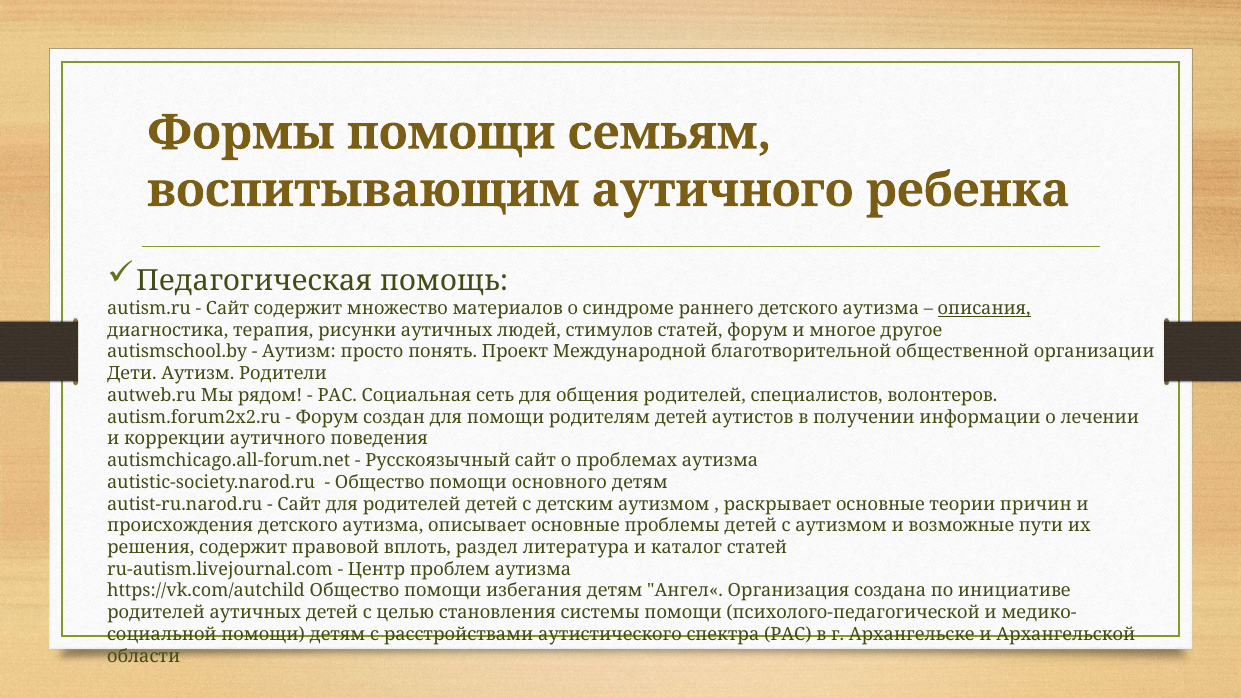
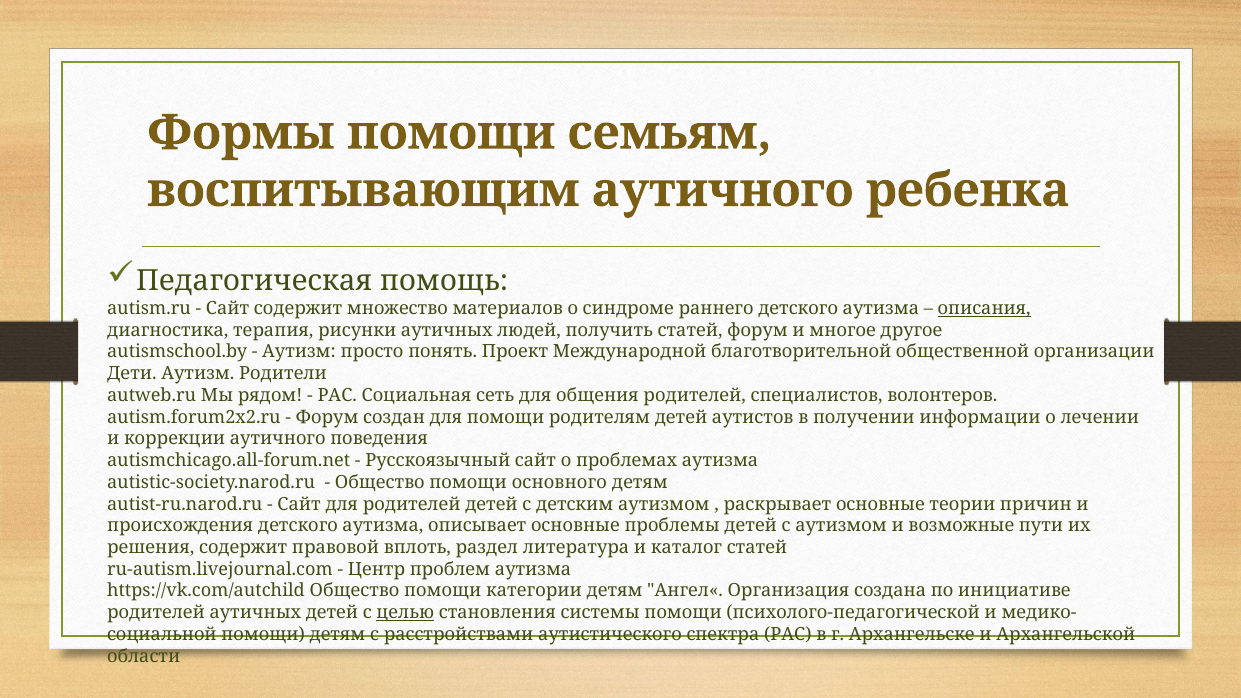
стимулов: стимулов -> получить
избегания: избегания -> категории
целью underline: none -> present
